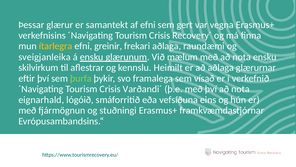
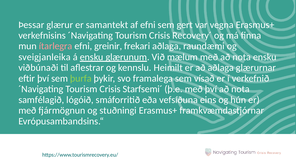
ítarlegra colour: yellow -> pink
skilvirkum: skilvirkum -> viðbúnaði
Varðandi´: Varðandi´ -> Starfsemi´
eignarhald: eignarhald -> samfélagið
